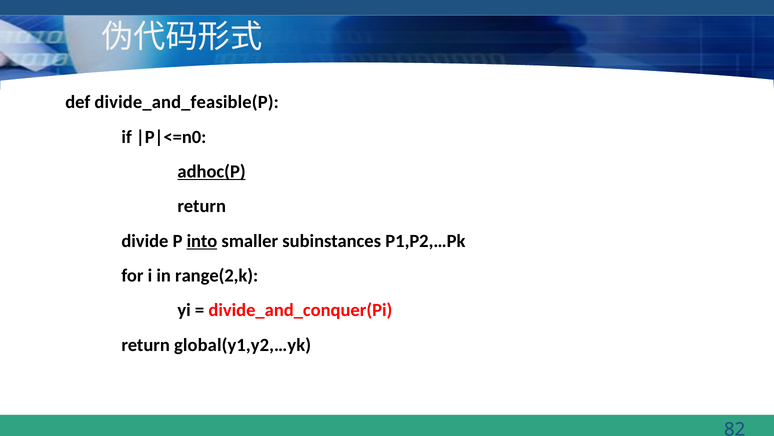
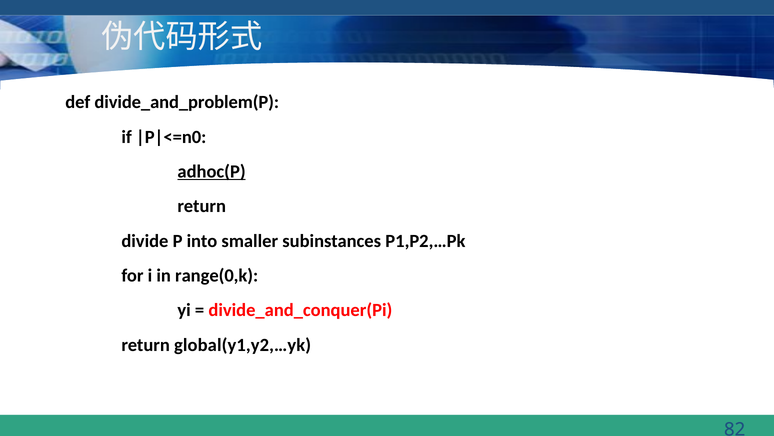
divide_and_feasible(P: divide_and_feasible(P -> divide_and_problem(P
into underline: present -> none
range(2,k: range(2,k -> range(0,k
